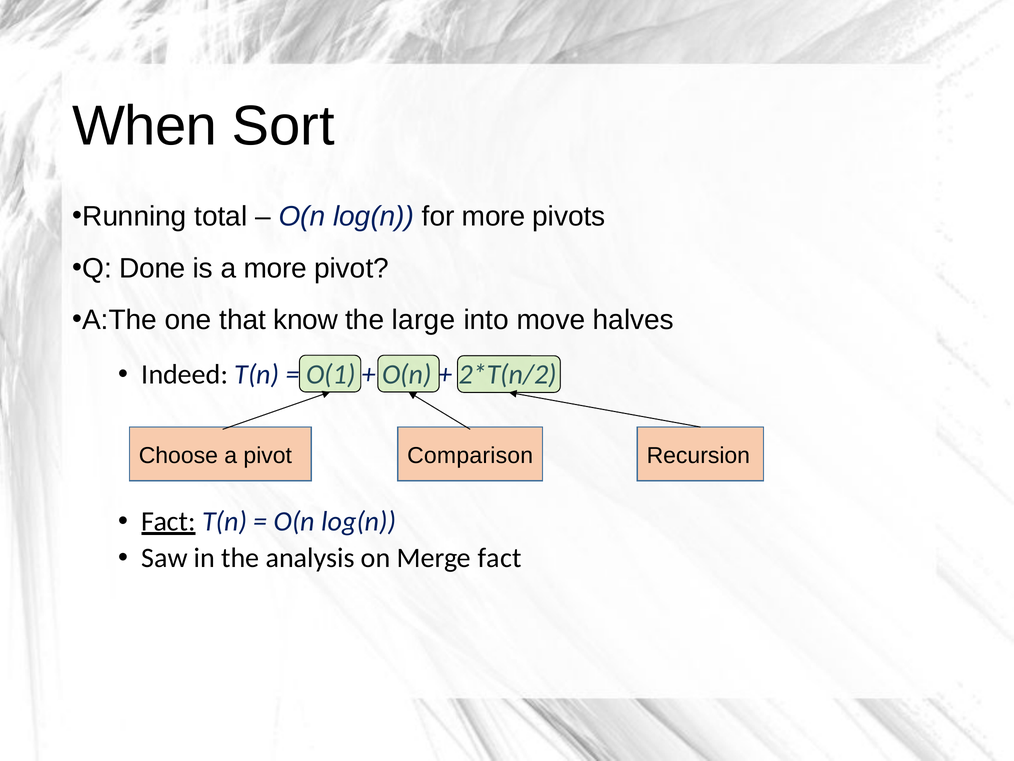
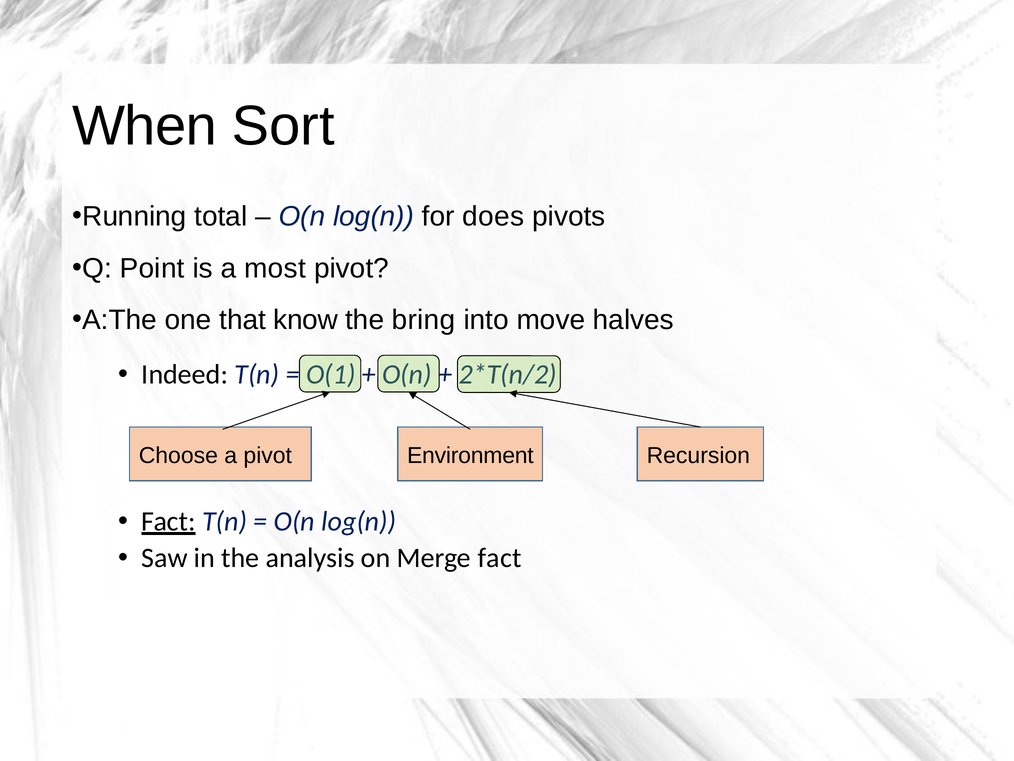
for more: more -> does
Done: Done -> Point
a more: more -> most
large: large -> bring
Comparison: Comparison -> Environment
